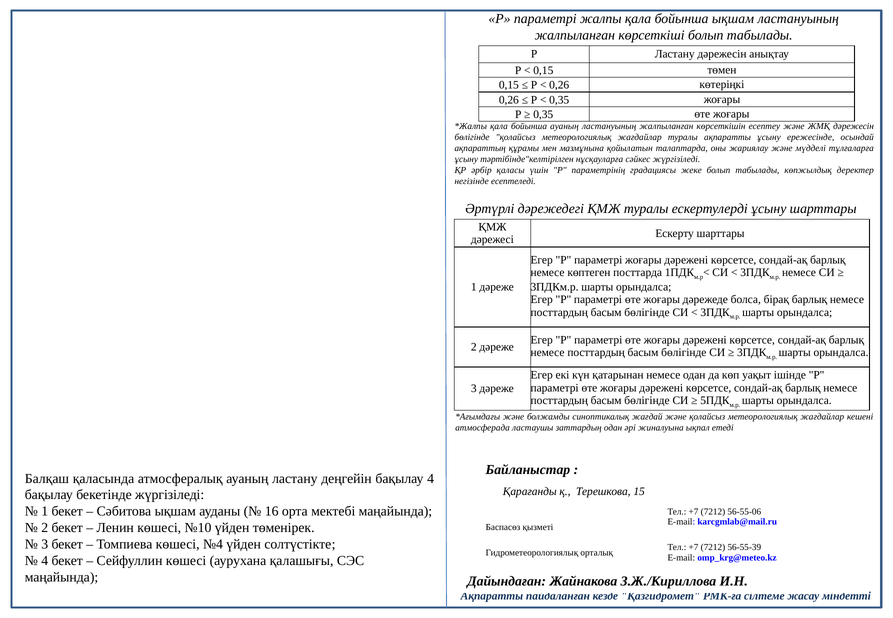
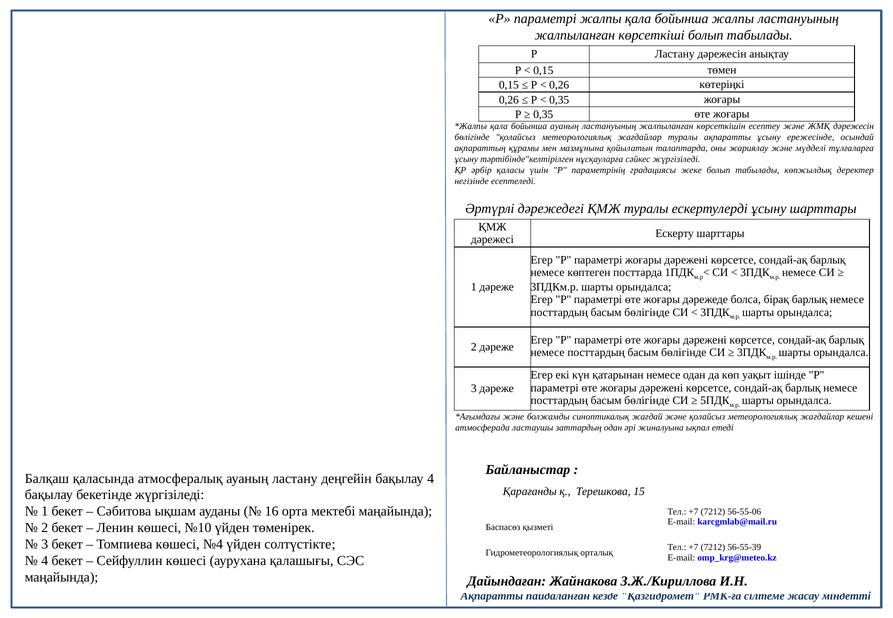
бойынша ықшам: ықшам -> жалпы
